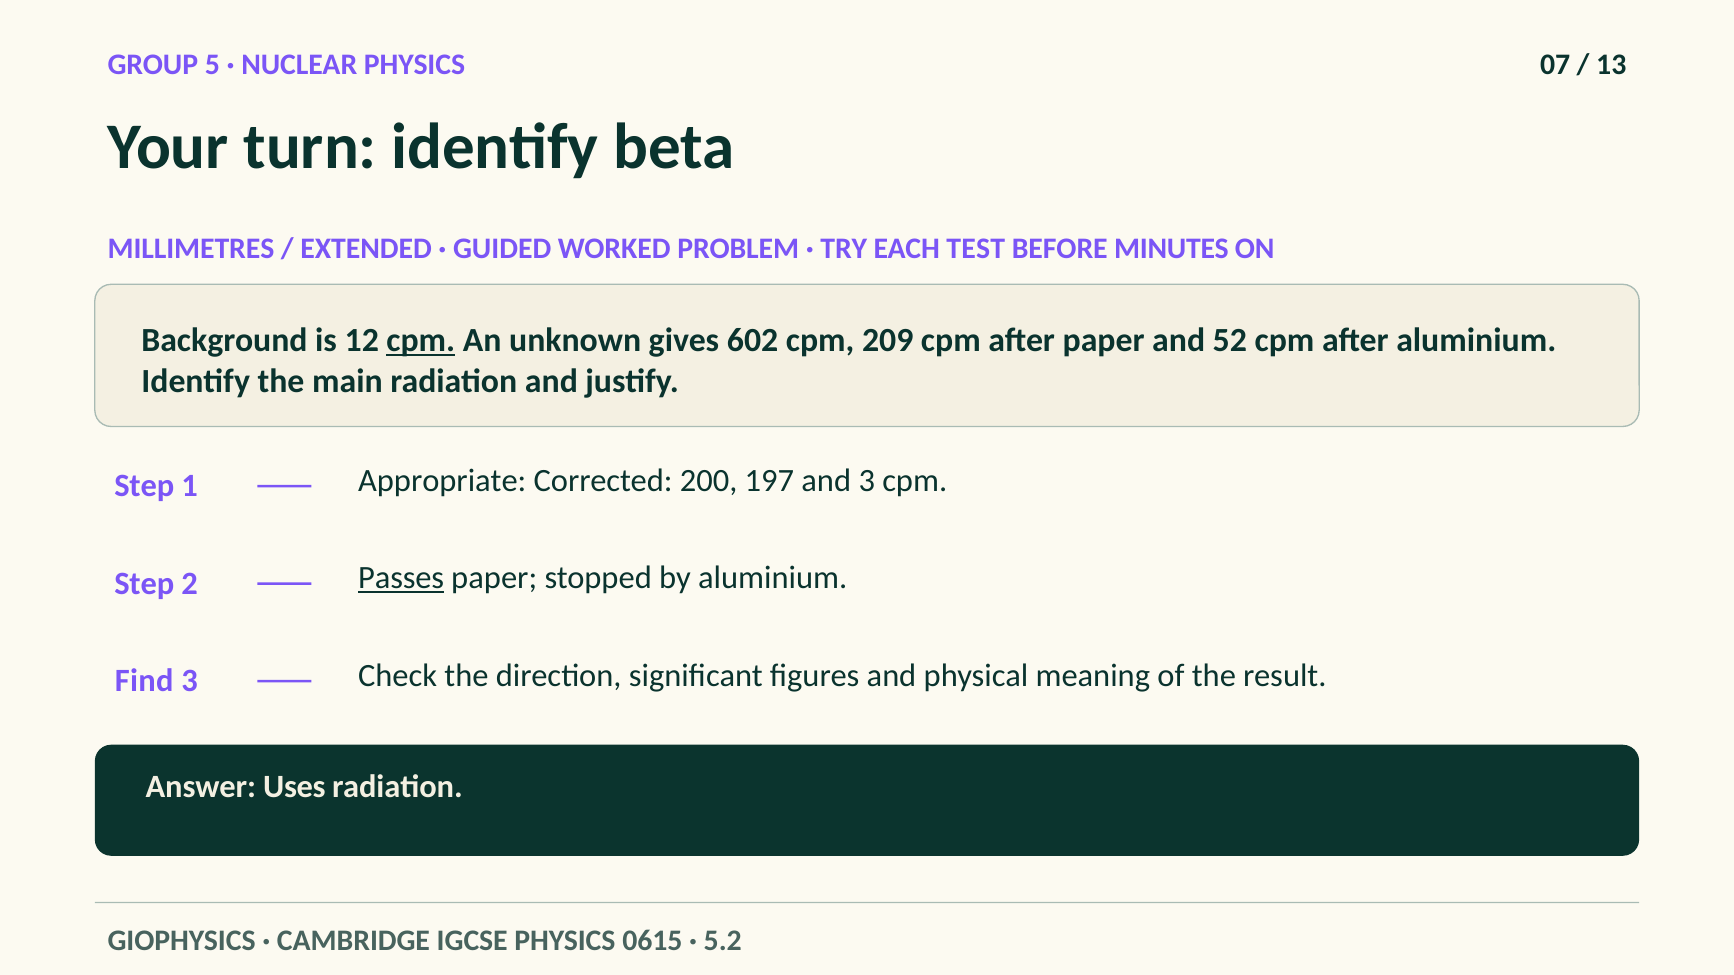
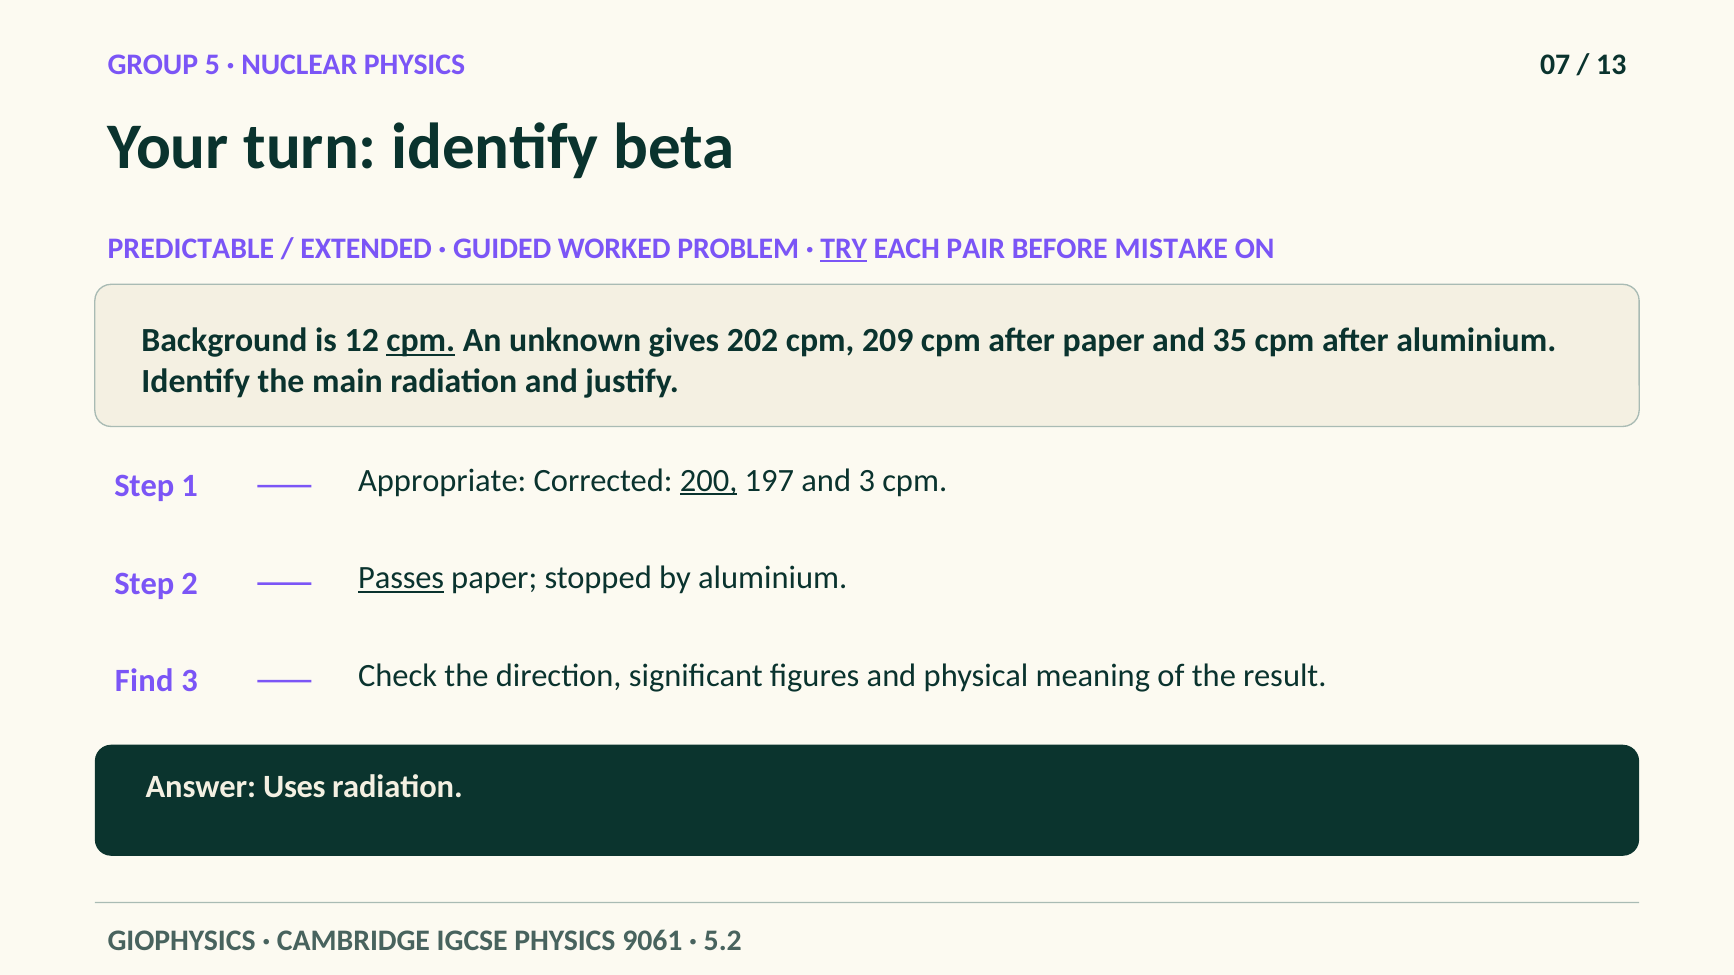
MILLIMETRES: MILLIMETRES -> PREDICTABLE
TRY underline: none -> present
TEST: TEST -> PAIR
MINUTES: MINUTES -> MISTAKE
602: 602 -> 202
52: 52 -> 35
200 underline: none -> present
0615: 0615 -> 9061
